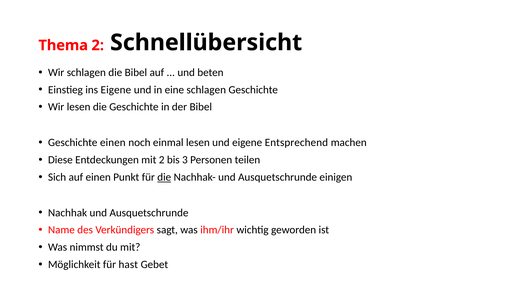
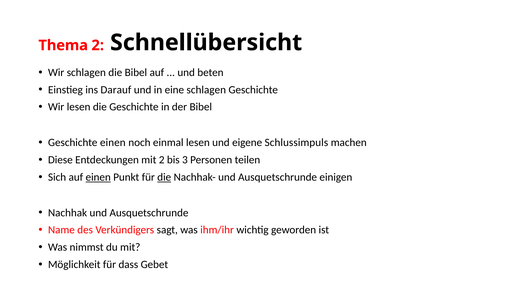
ins Eigene: Eigene -> Darauf
Entsprechend: Entsprechend -> Schlussimpuls
einen at (98, 177) underline: none -> present
hast: hast -> dass
